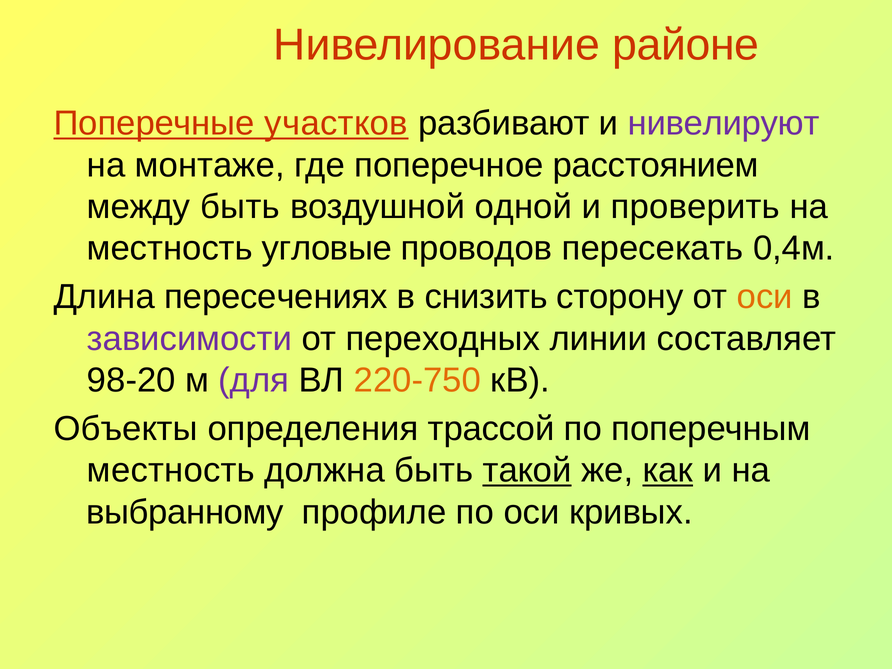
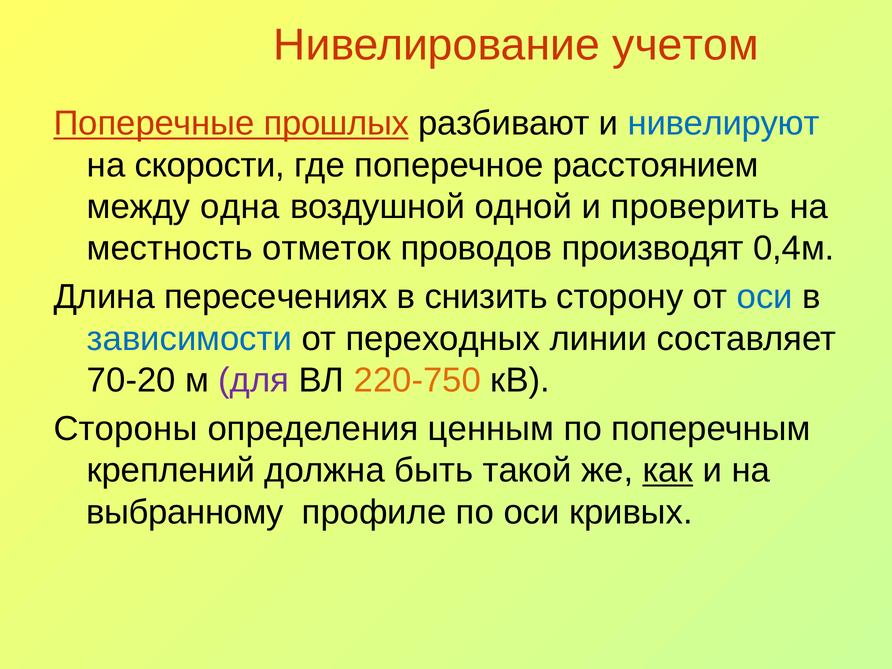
районе: районе -> учетом
участков: участков -> прошлых
нивелируют colour: purple -> blue
монтаже: монтаже -> скорости
между быть: быть -> одна
угловые: угловые -> отметок
пересекать: пересекать -> производят
оси at (765, 297) colour: orange -> blue
зависимости colour: purple -> blue
98-20: 98-20 -> 70-20
Объекты: Объекты -> Стороны
трассой: трассой -> ценным
местность at (171, 471): местность -> креплений
такой underline: present -> none
